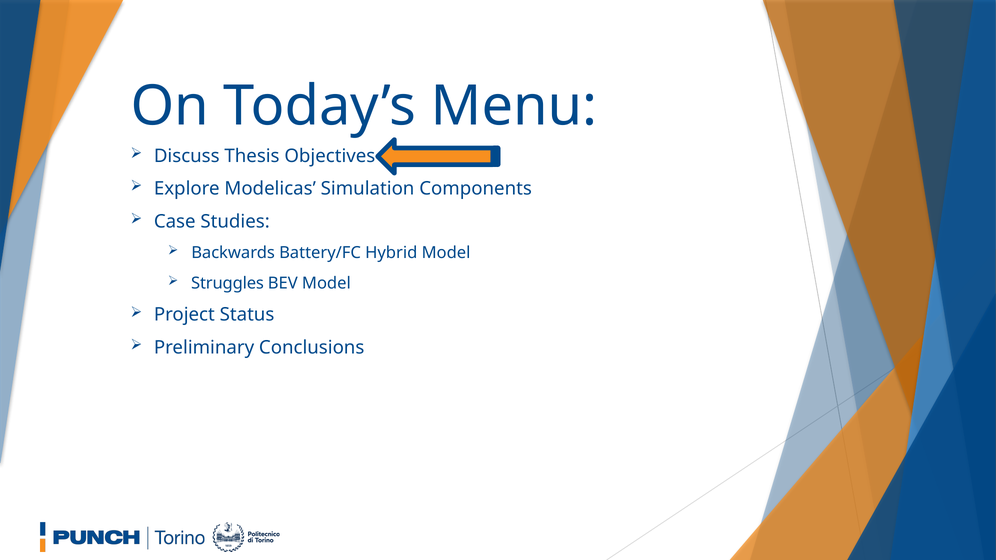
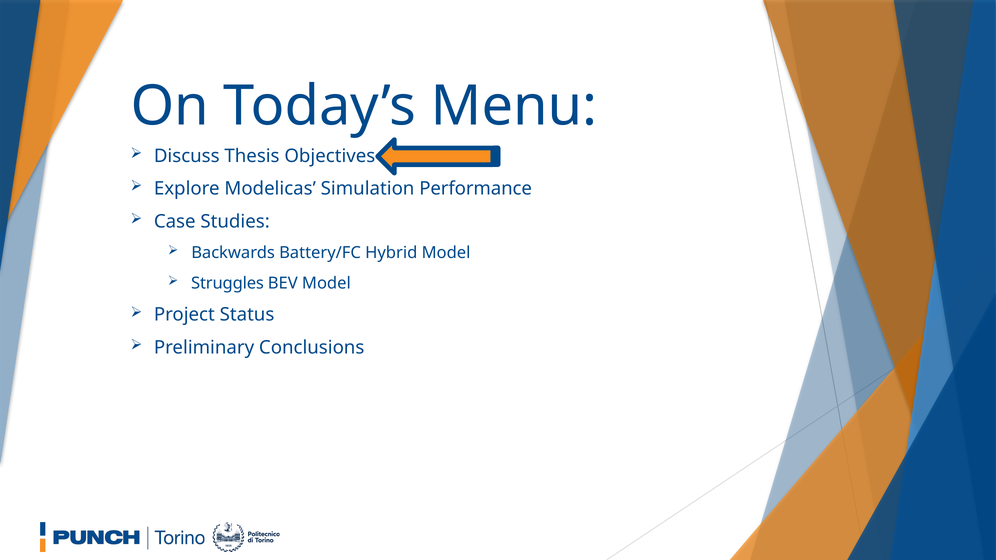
Components: Components -> Performance
